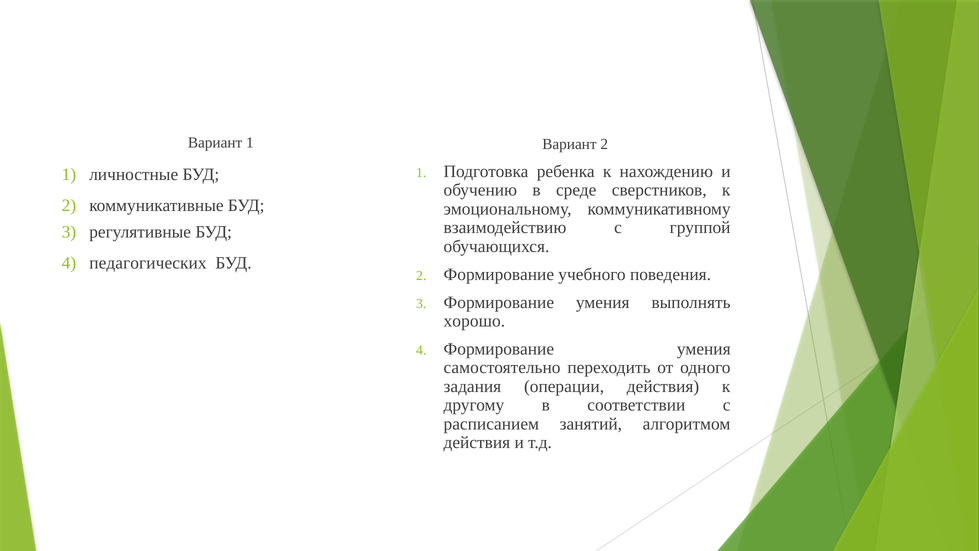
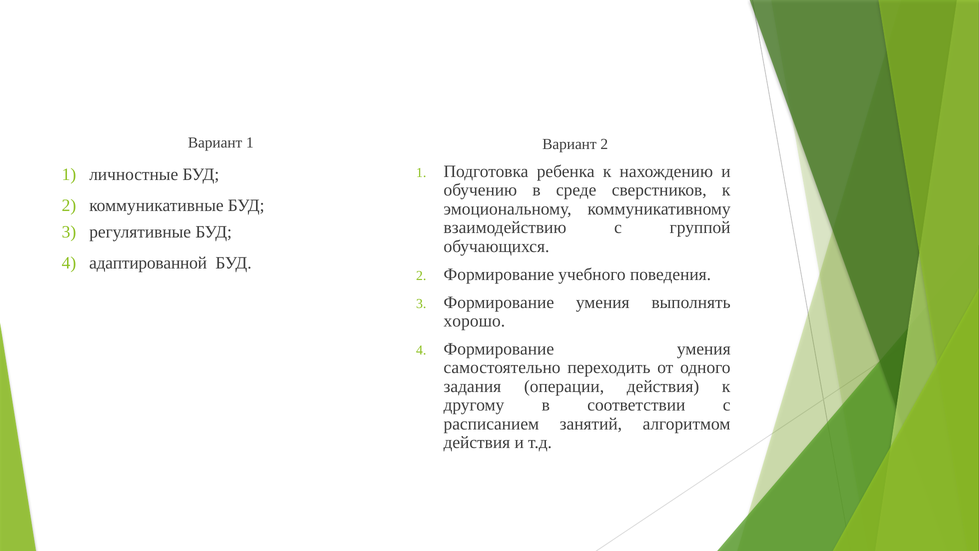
педагогических: педагогических -> адаптированной
